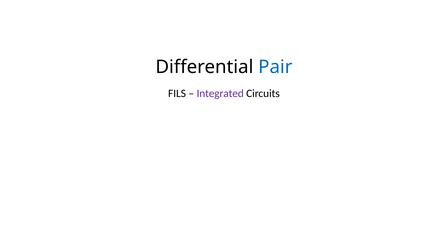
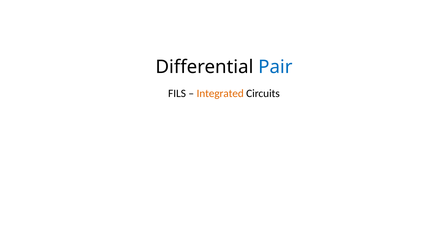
Integrated colour: purple -> orange
